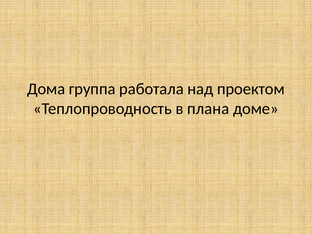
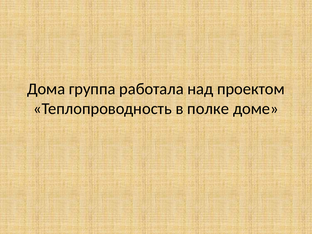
плана: плана -> полке
